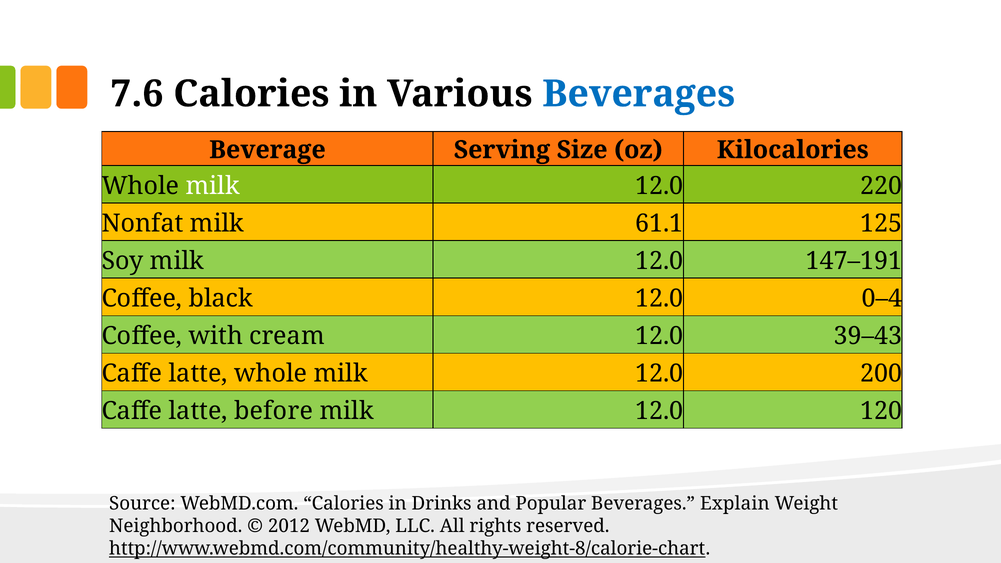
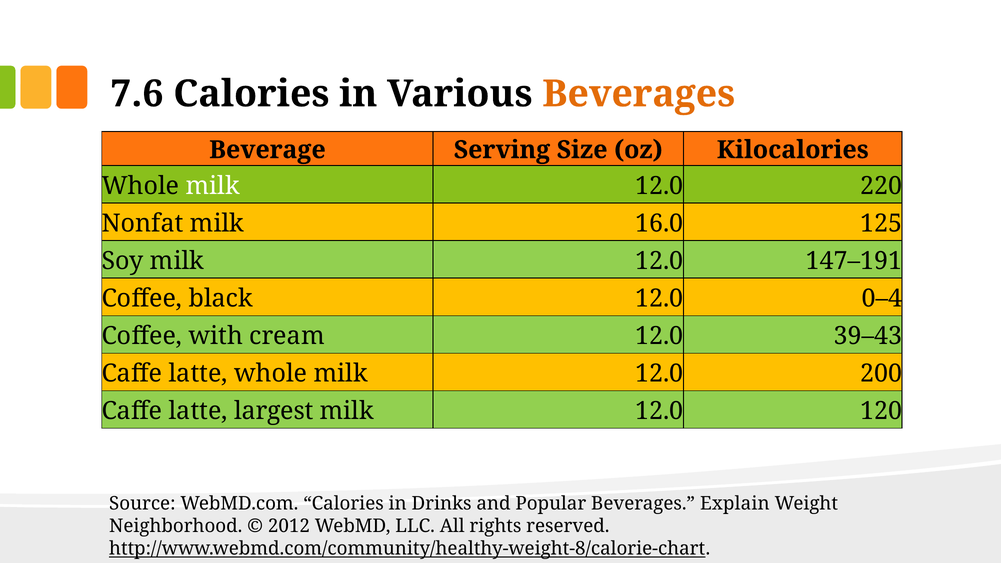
Beverages at (639, 94) colour: blue -> orange
61.1: 61.1 -> 16.0
before: before -> largest
